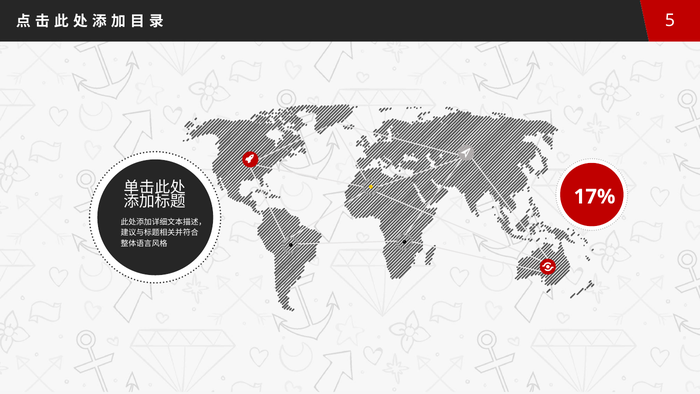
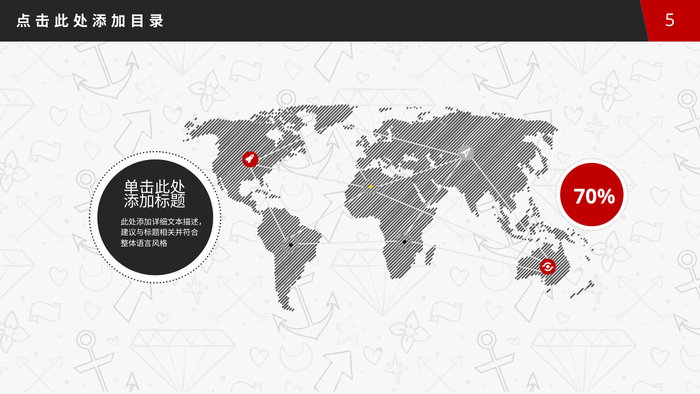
17%: 17% -> 70%
